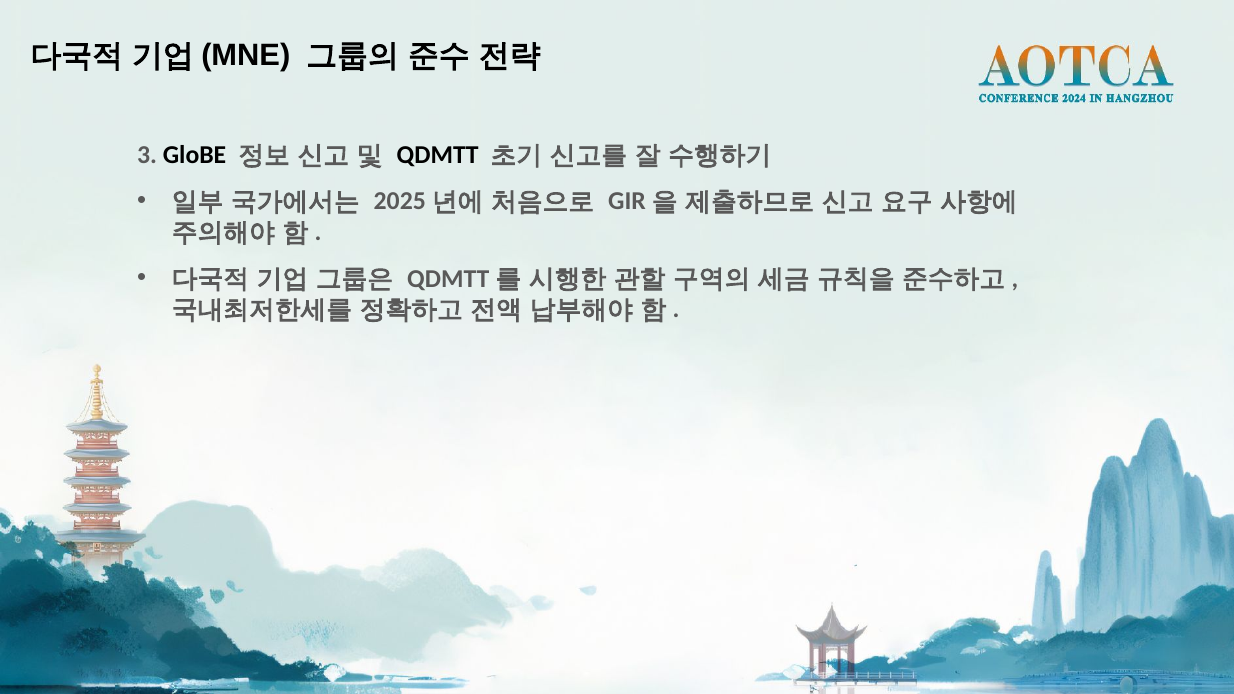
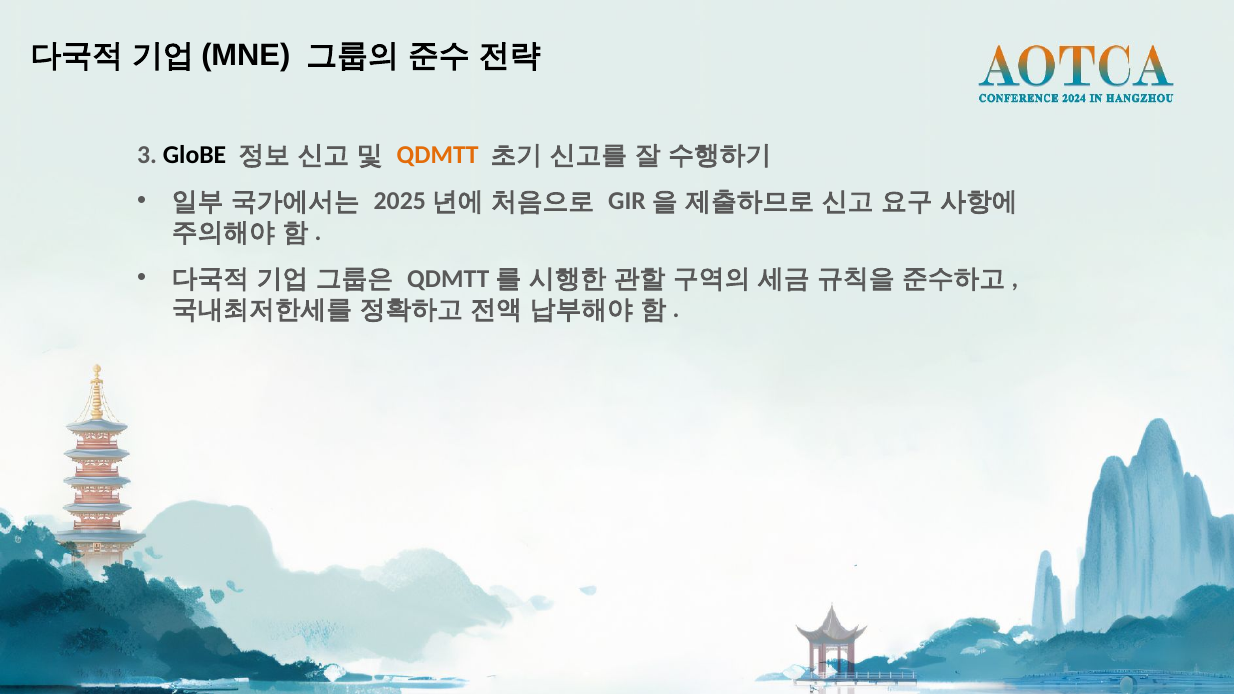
QDMTT colour: black -> orange
